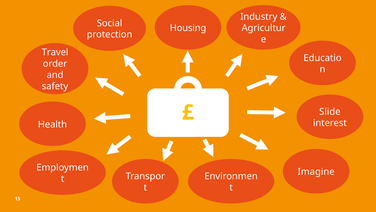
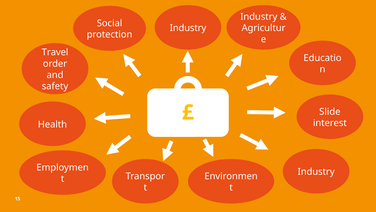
Housing at (188, 28): Housing -> Industry
Imagine at (316, 171): Imagine -> Industry
